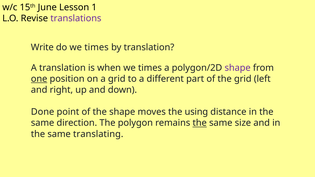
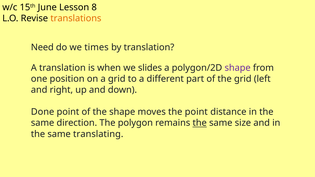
1: 1 -> 8
translations colour: purple -> orange
Write: Write -> Need
when we times: times -> slides
one underline: present -> none
the using: using -> point
